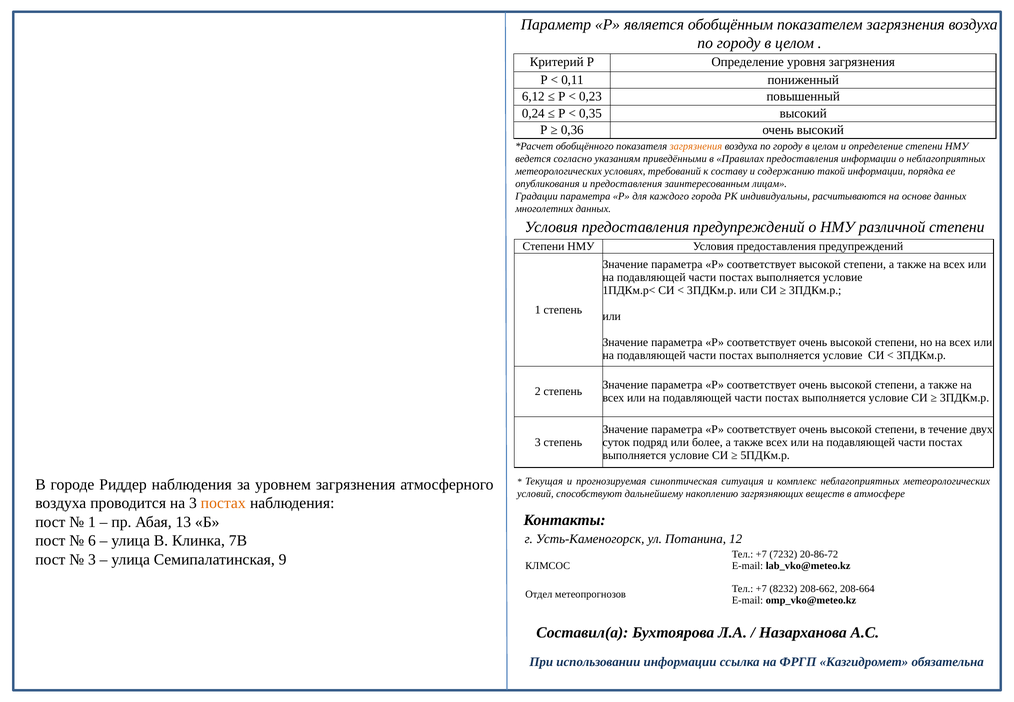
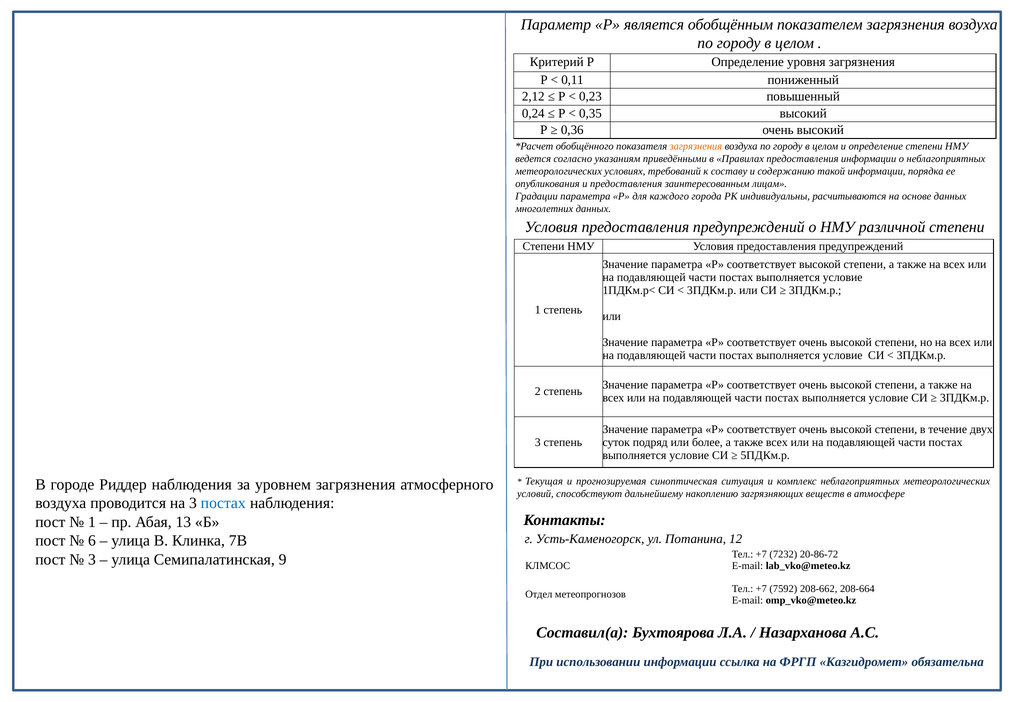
6,12: 6,12 -> 2,12
постах at (223, 503) colour: orange -> blue
8232: 8232 -> 7592
